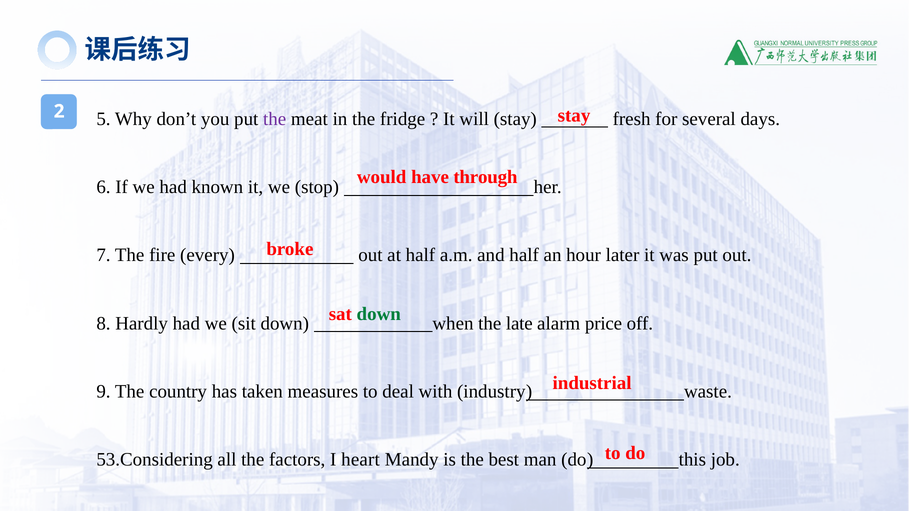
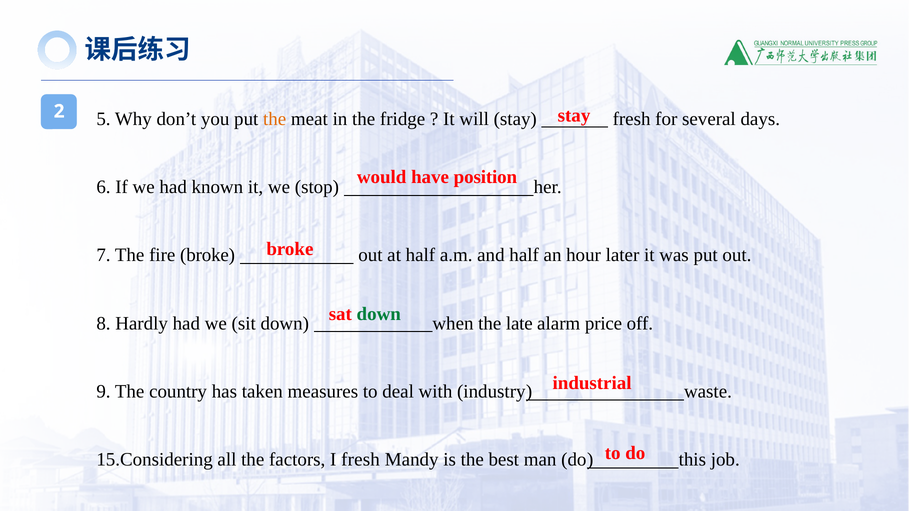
the at (275, 119) colour: purple -> orange
through: through -> position
fire every: every -> broke
53.Considering: 53.Considering -> 15.Considering
I heart: heart -> fresh
